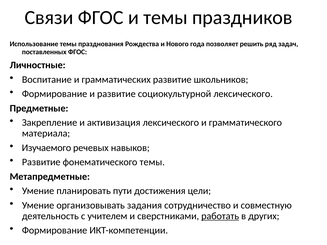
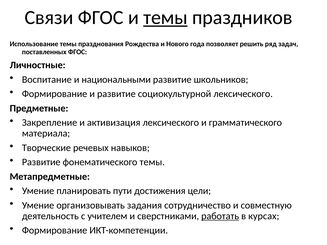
темы at (166, 18) underline: none -> present
грамматических: грамматических -> национальными
Изучаемого: Изучаемого -> Творческие
других: других -> курсах
